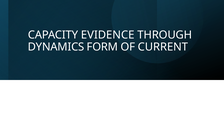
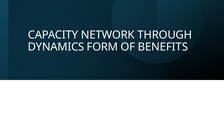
EVIDENCE: EVIDENCE -> NETWORK
CURRENT: CURRENT -> BENEFITS
